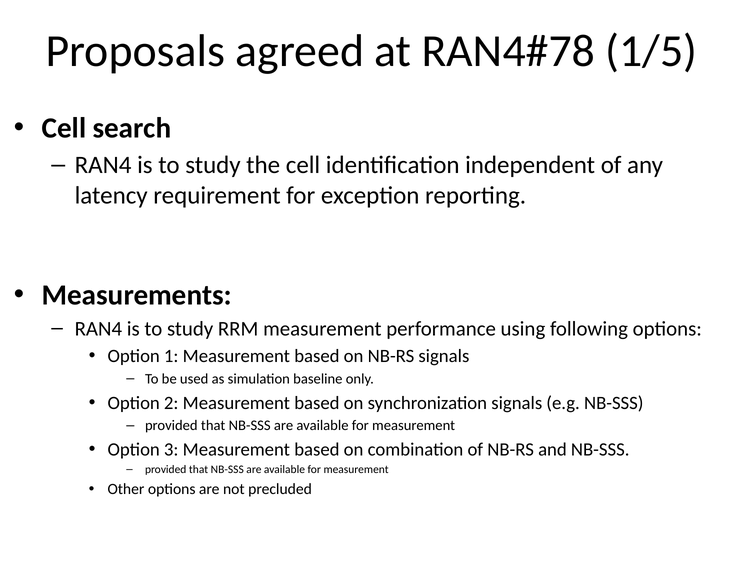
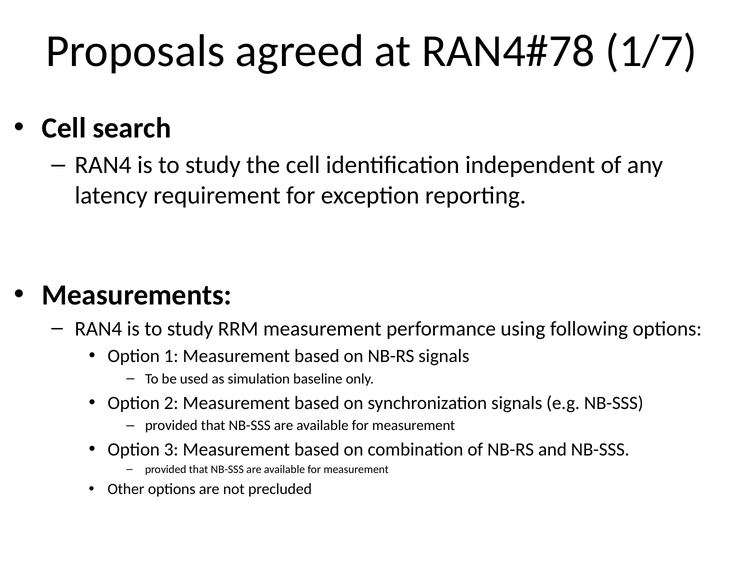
1/5: 1/5 -> 1/7
